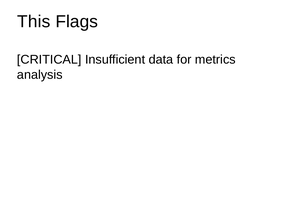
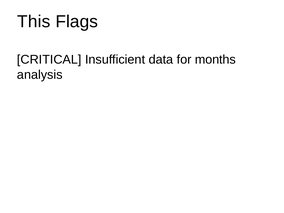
metrics: metrics -> months
